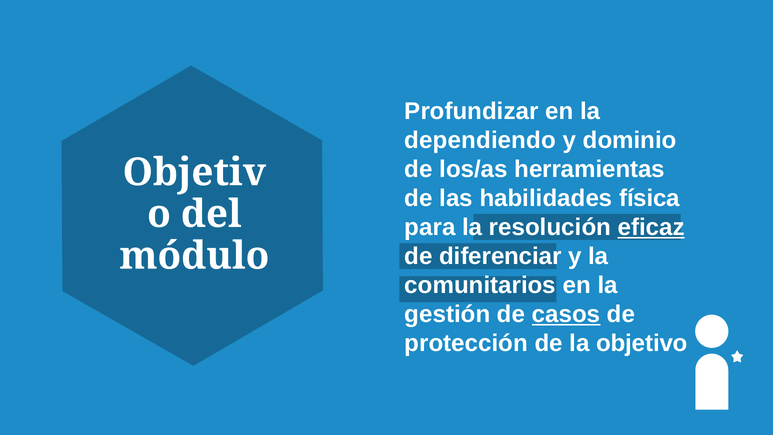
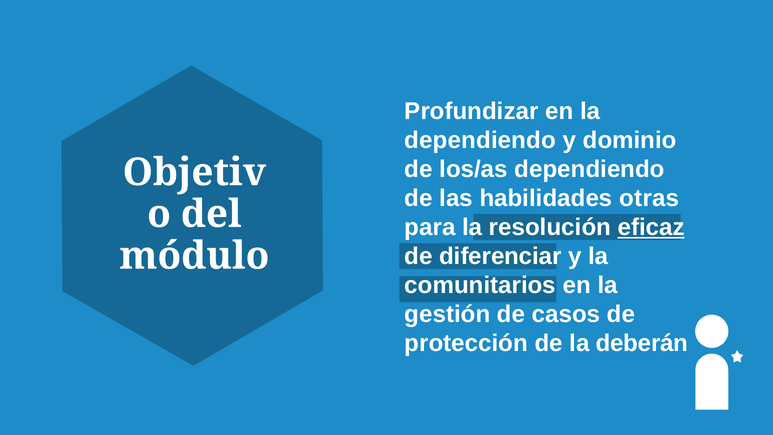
los/as herramientas: herramientas -> dependiendo
física: física -> otras
casos underline: present -> none
objetivo: objetivo -> deberán
